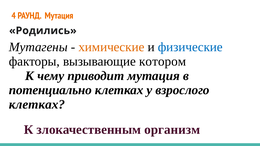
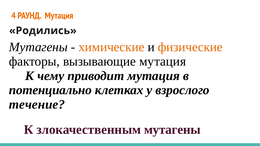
физические colour: blue -> orange
вызывающие котором: котором -> мутация
клетках at (37, 105): клетках -> течение
злокачественным организм: организм -> мутагены
